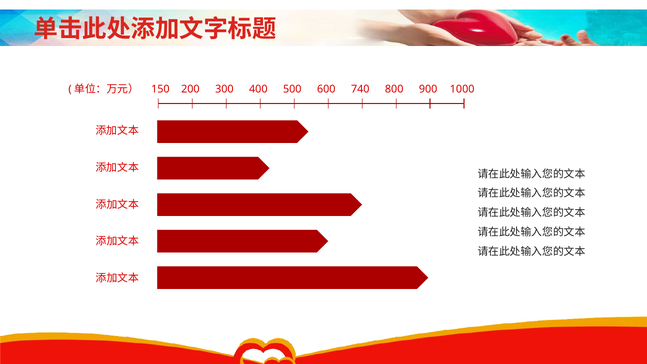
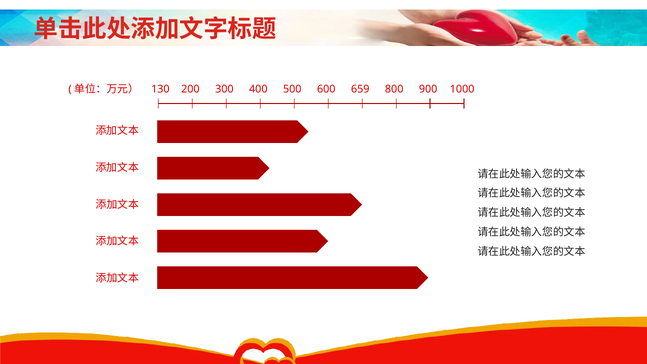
150: 150 -> 130
740: 740 -> 659
